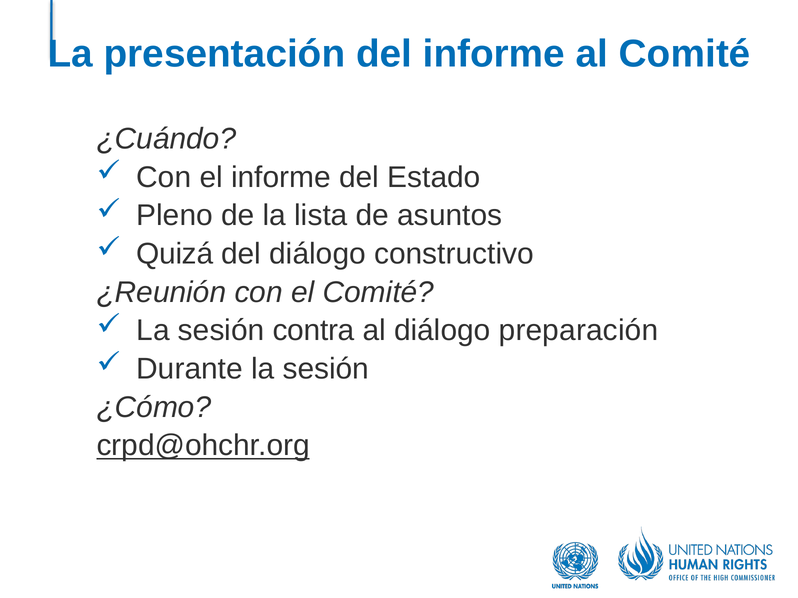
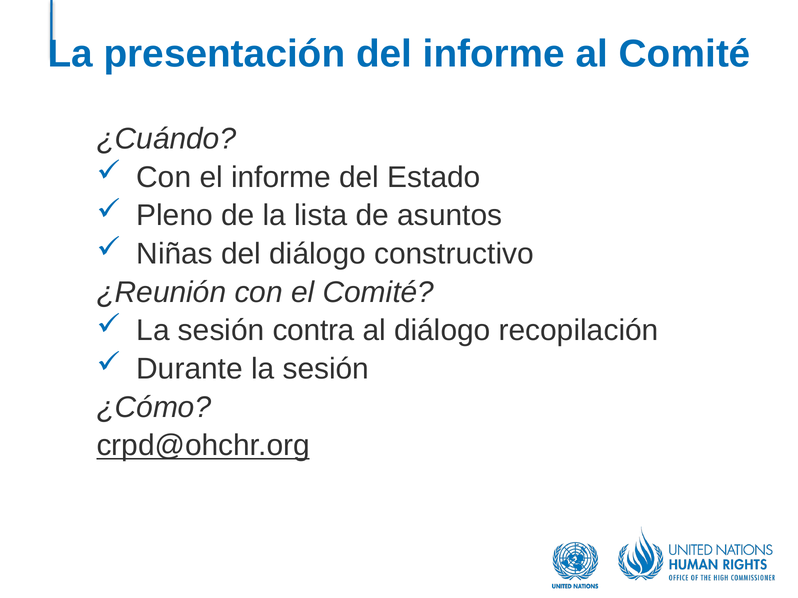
Quizá: Quizá -> Niñas
preparación: preparación -> recopilación
